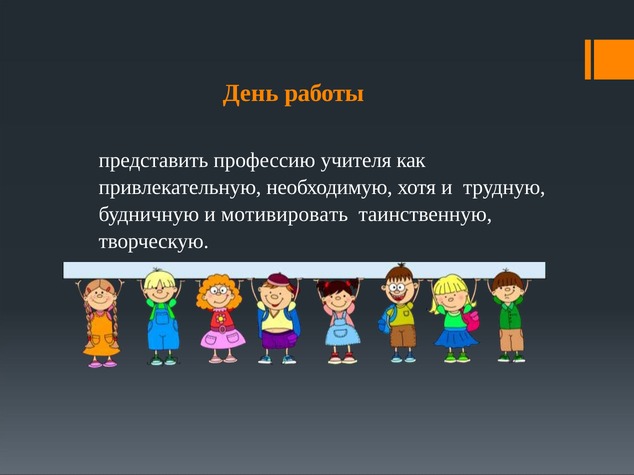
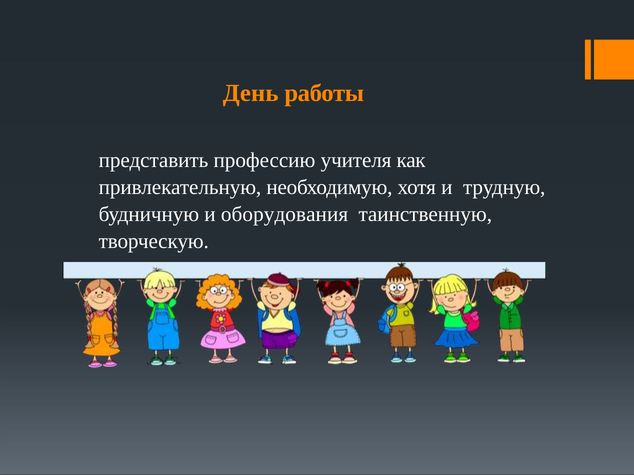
мотивировать: мотивировать -> оборудования
